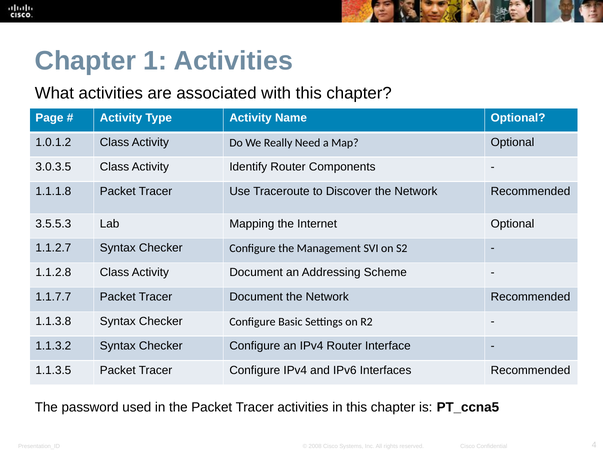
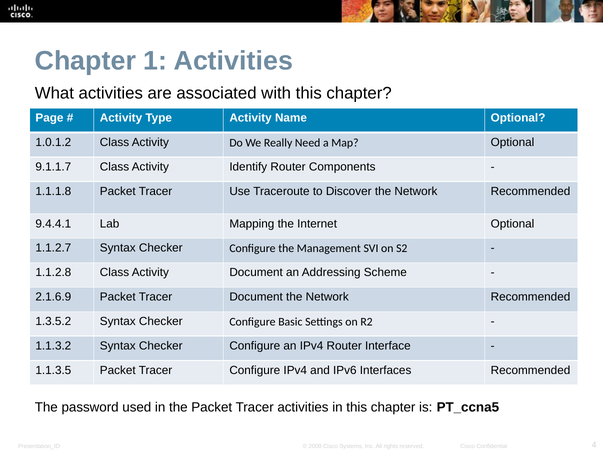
3.0.3.5: 3.0.3.5 -> 9.1.1.7
3.5.5.3: 3.5.5.3 -> 9.4.4.1
1.1.7.7: 1.1.7.7 -> 2.1.6.9
1.1.3.8: 1.1.3.8 -> 1.3.5.2
